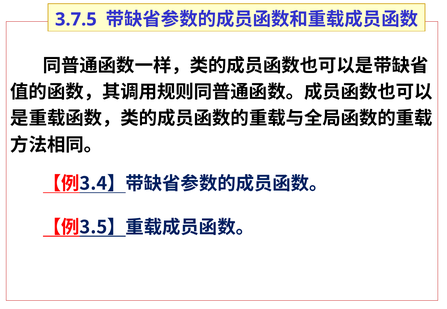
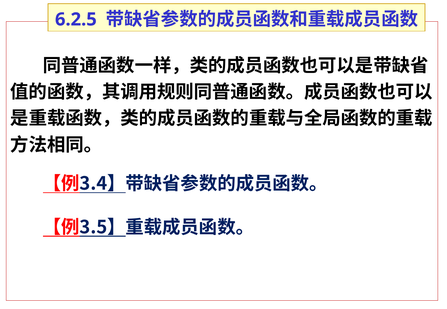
3.7.5: 3.7.5 -> 6.2.5
